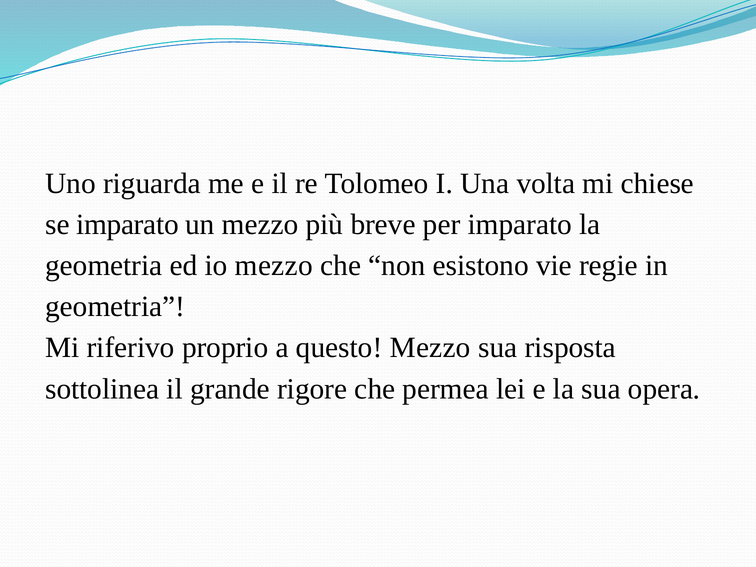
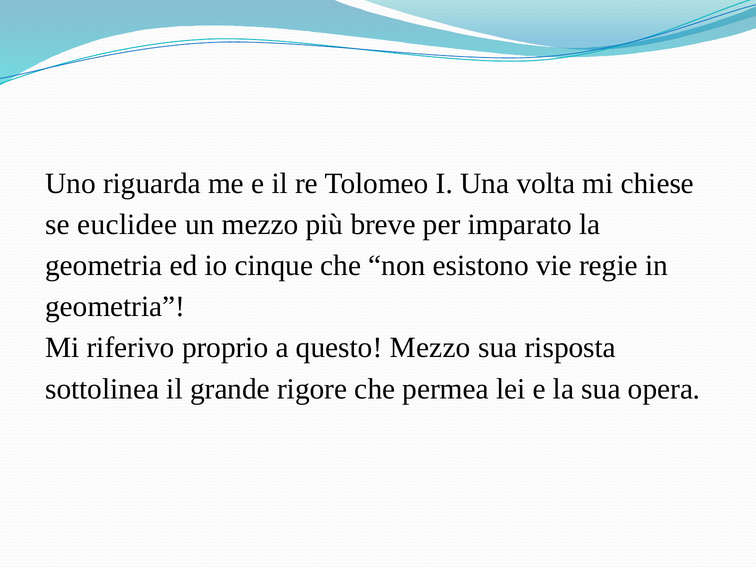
se imparato: imparato -> euclidee
io mezzo: mezzo -> cinque
